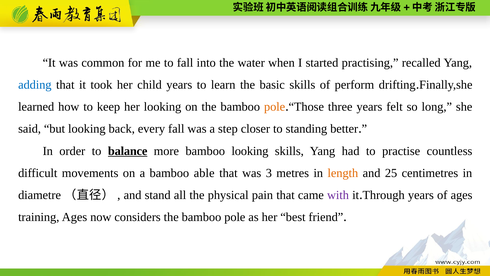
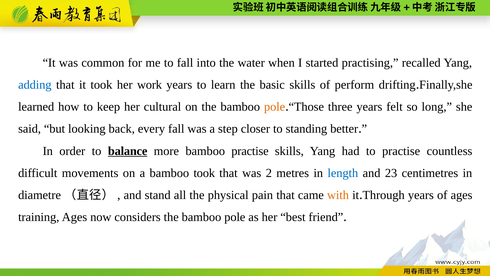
child: child -> work
her looking: looking -> cultural
bamboo looking: looking -> practise
bamboo able: able -> took
3: 3 -> 2
length colour: orange -> blue
25: 25 -> 23
with colour: purple -> orange
